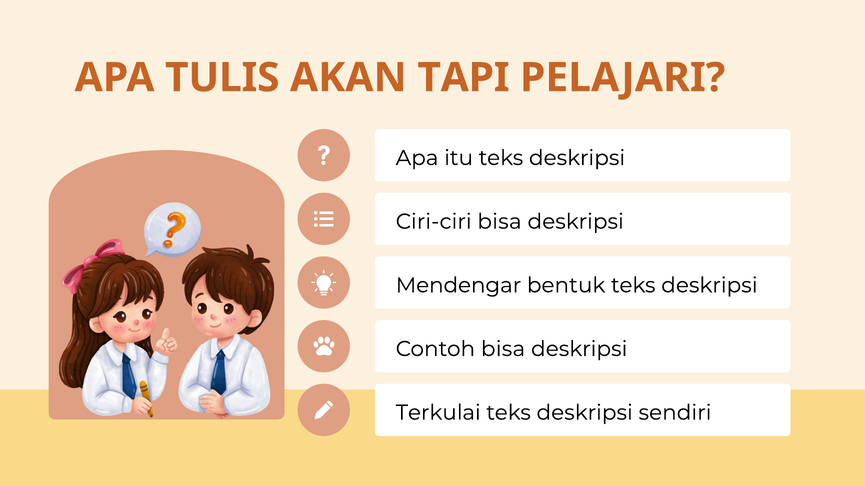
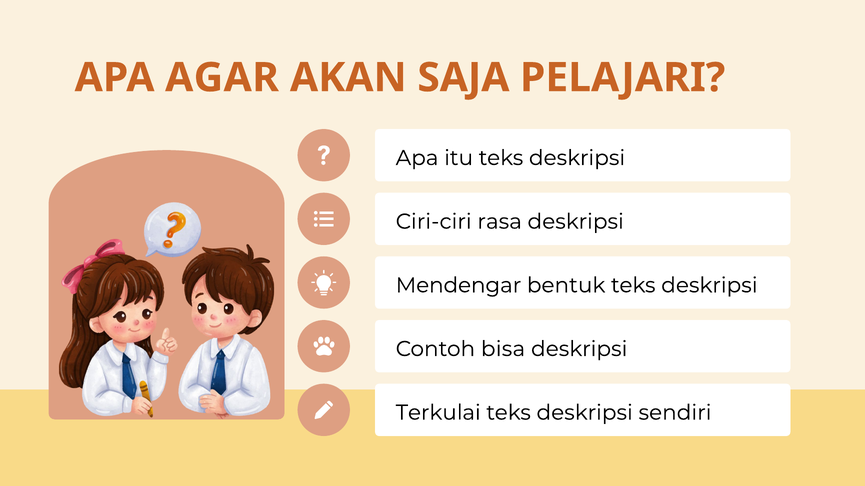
TULIS: TULIS -> AGAR
TAPI: TAPI -> SAJA
Ciri-ciri bisa: bisa -> rasa
